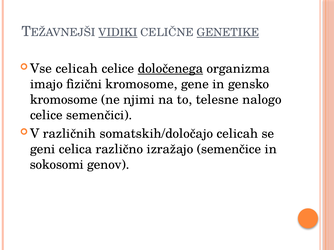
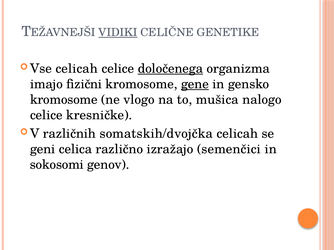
GENETIKE underline: present -> none
gene underline: none -> present
njimi: njimi -> vlogo
telesne: telesne -> mušica
semenčici: semenčici -> kresničke
somatskih/določajo: somatskih/določajo -> somatskih/dvojčka
semenčice: semenčice -> semenčici
